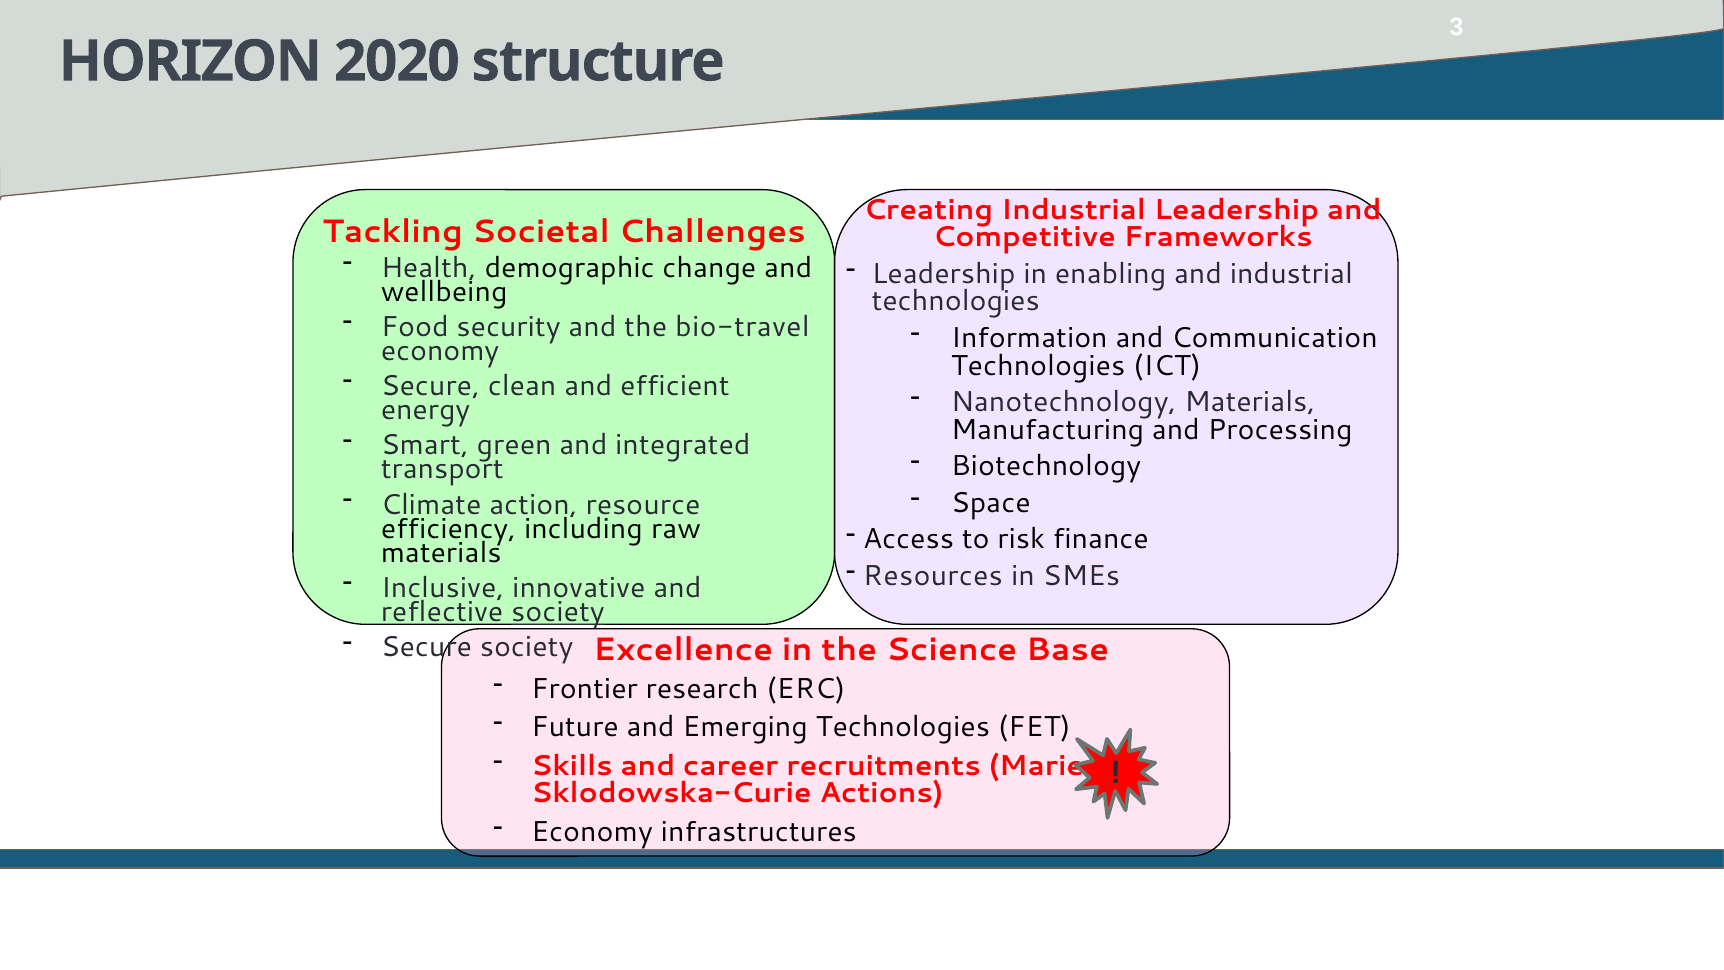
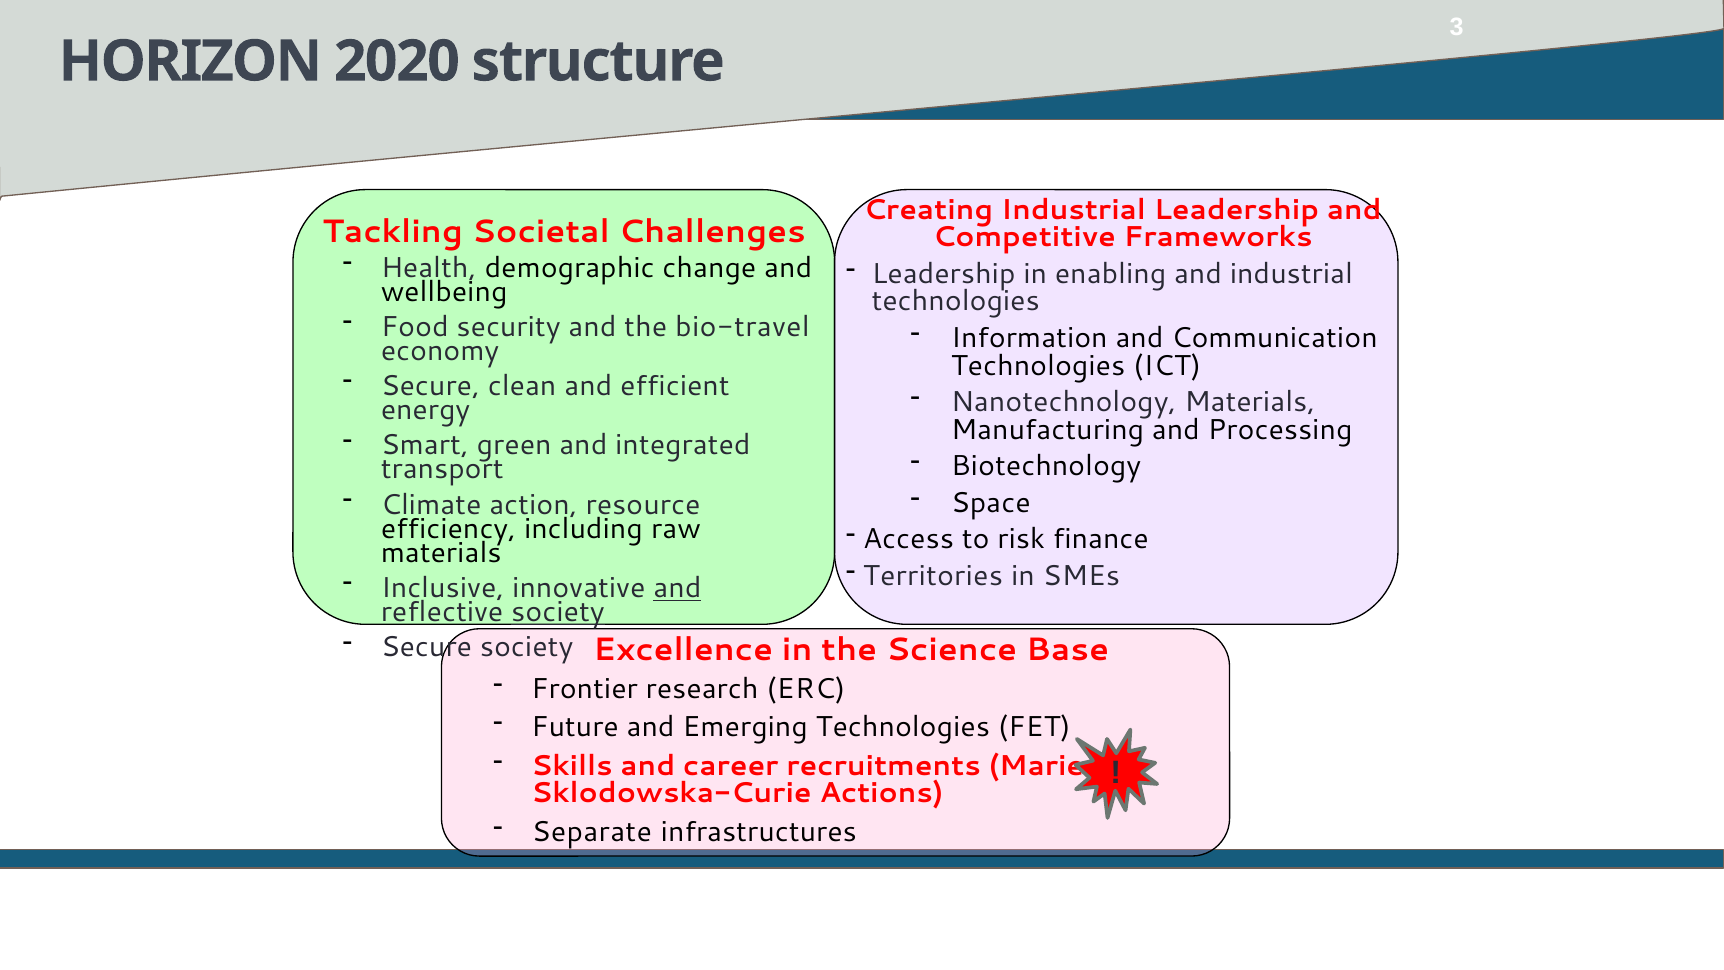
Resources: Resources -> Territories
and at (677, 588) underline: none -> present
Economy at (592, 832): Economy -> Separate
